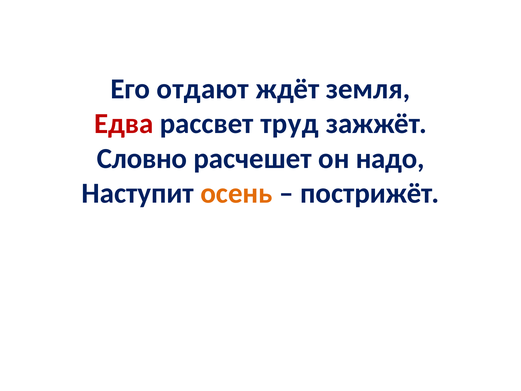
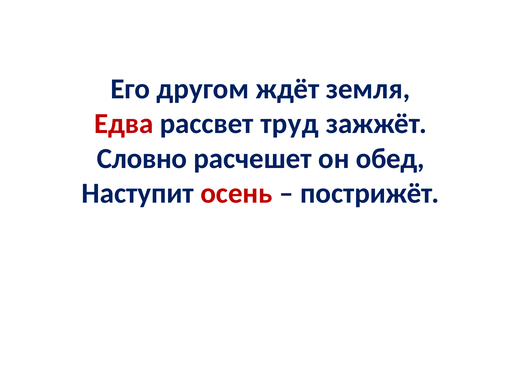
отдают: отдают -> другом
надо: надо -> обед
осень colour: orange -> red
